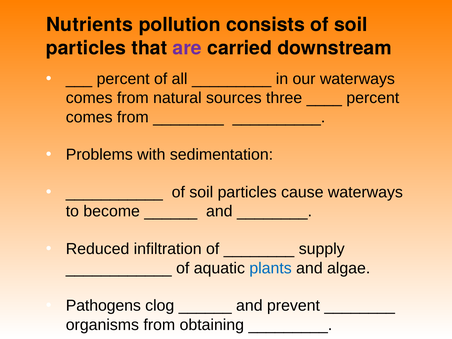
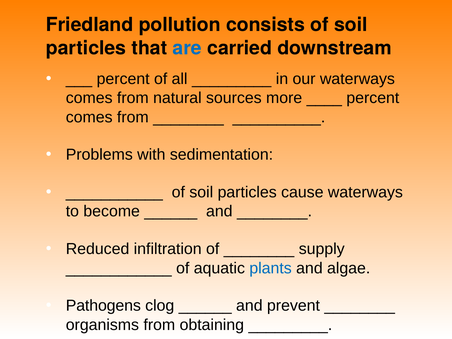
Nutrients: Nutrients -> Friedland
are colour: purple -> blue
three: three -> more
